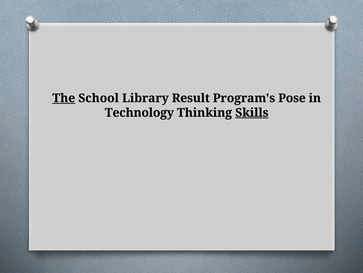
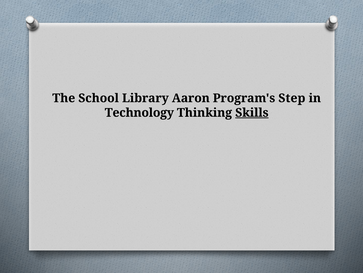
The underline: present -> none
Result: Result -> Aaron
Pose: Pose -> Step
